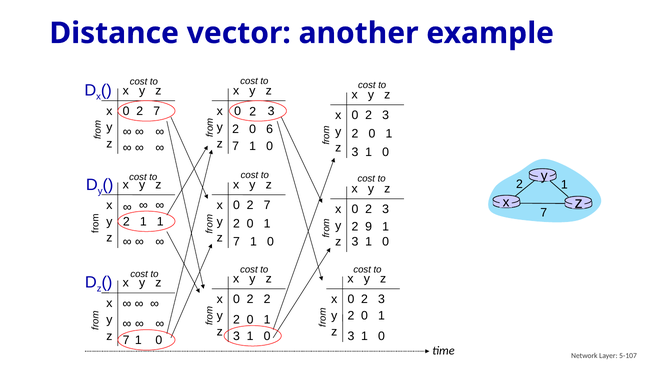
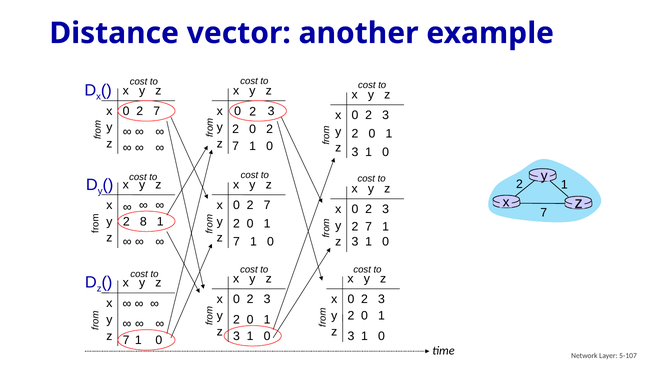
2 0 6: 6 -> 2
2 1: 1 -> 8
9 at (369, 227): 9 -> 7
2 at (267, 299): 2 -> 3
